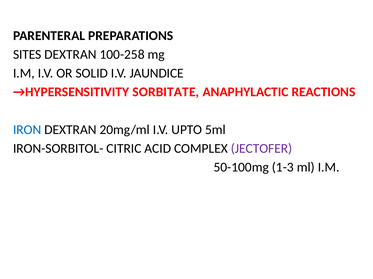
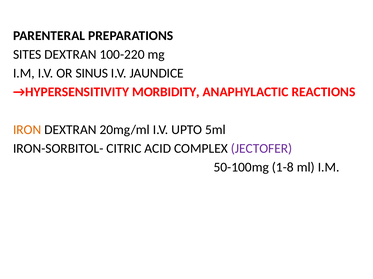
100-258: 100-258 -> 100-220
SOLID: SOLID -> SINUS
SORBITATE: SORBITATE -> MORBIDITY
IRON colour: blue -> orange
1-3: 1-3 -> 1-8
